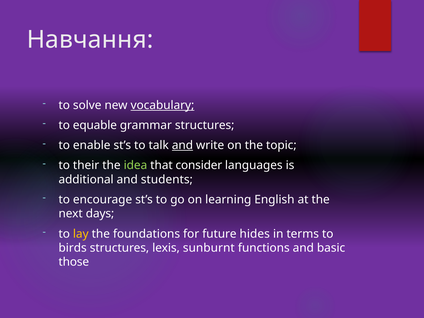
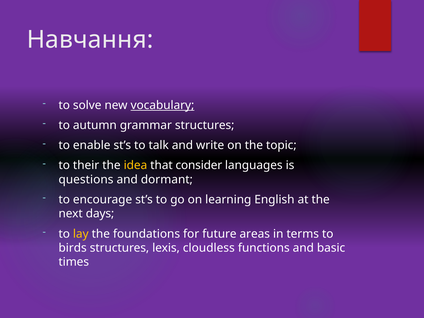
equable: equable -> autumn
and at (182, 145) underline: present -> none
idea colour: light green -> yellow
additional: additional -> questions
students: students -> dormant
hides: hides -> areas
sunburnt: sunburnt -> cloudless
those: those -> times
